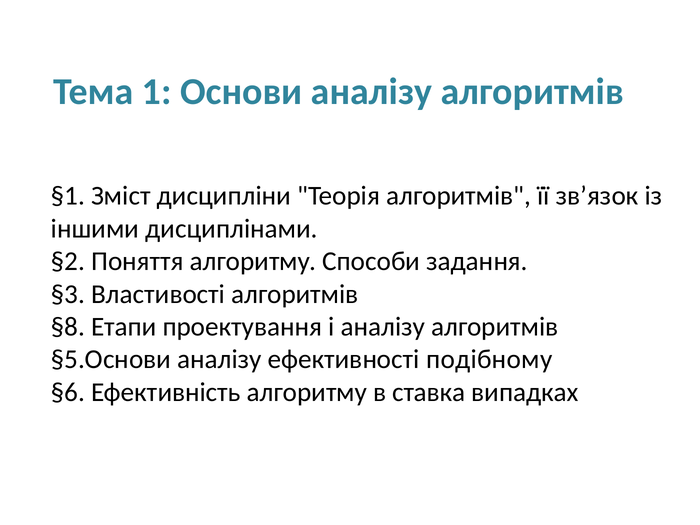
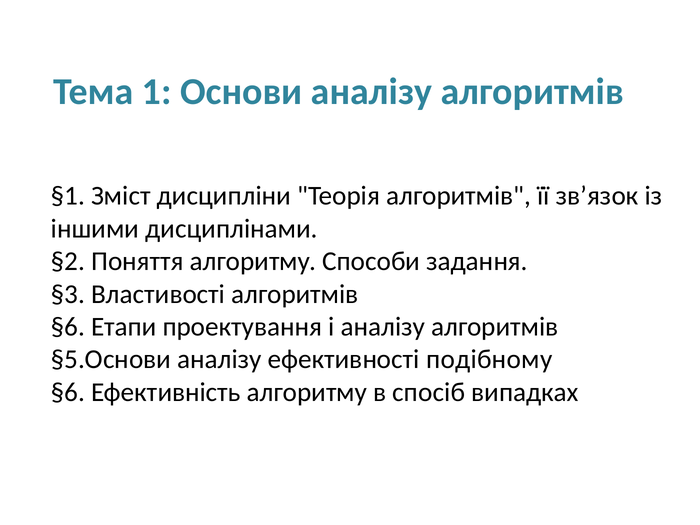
§8 at (68, 327): §8 -> §6
ставка: ставка -> спосіб
